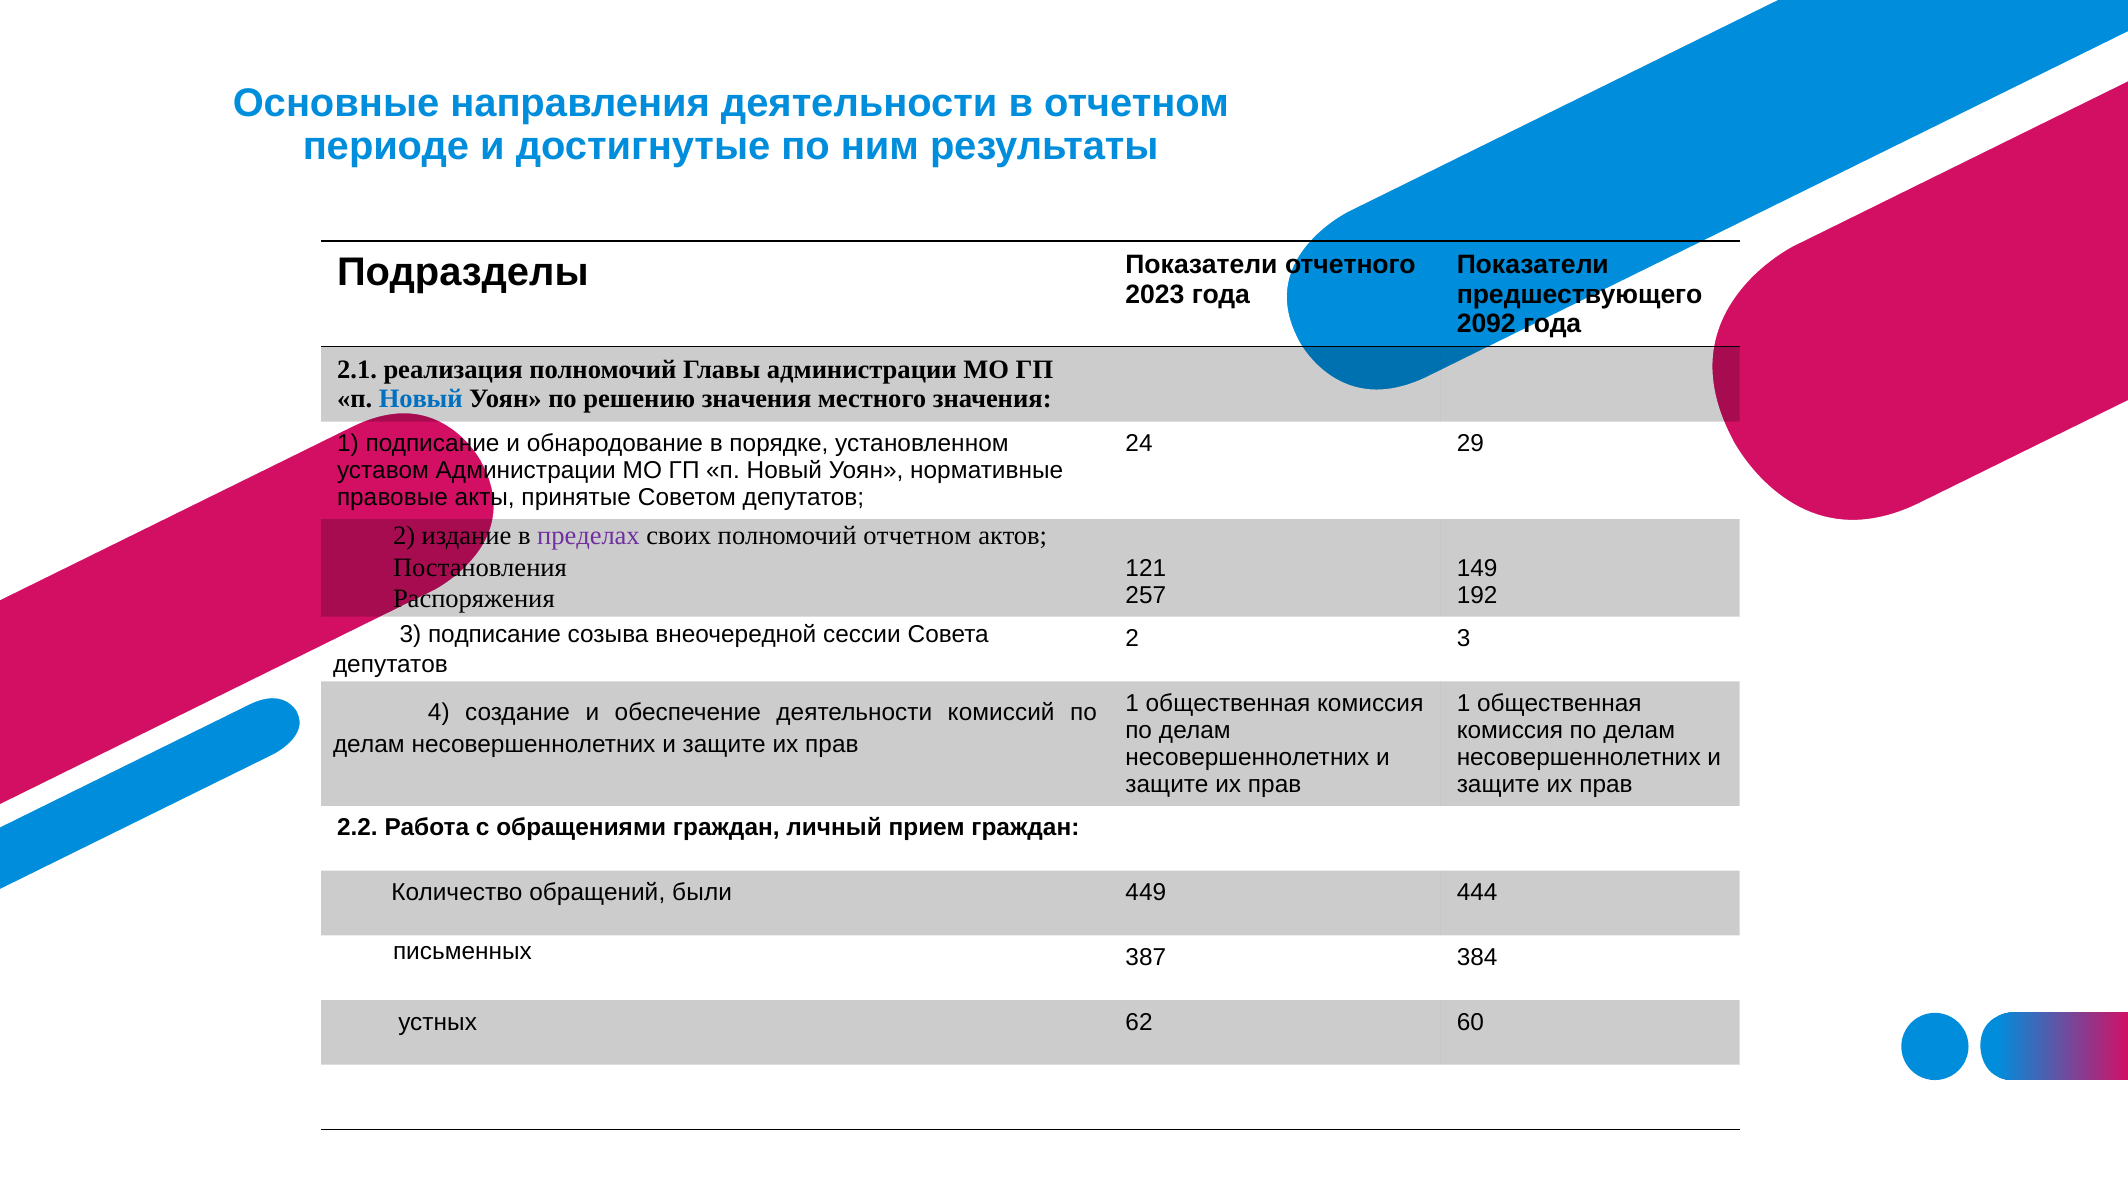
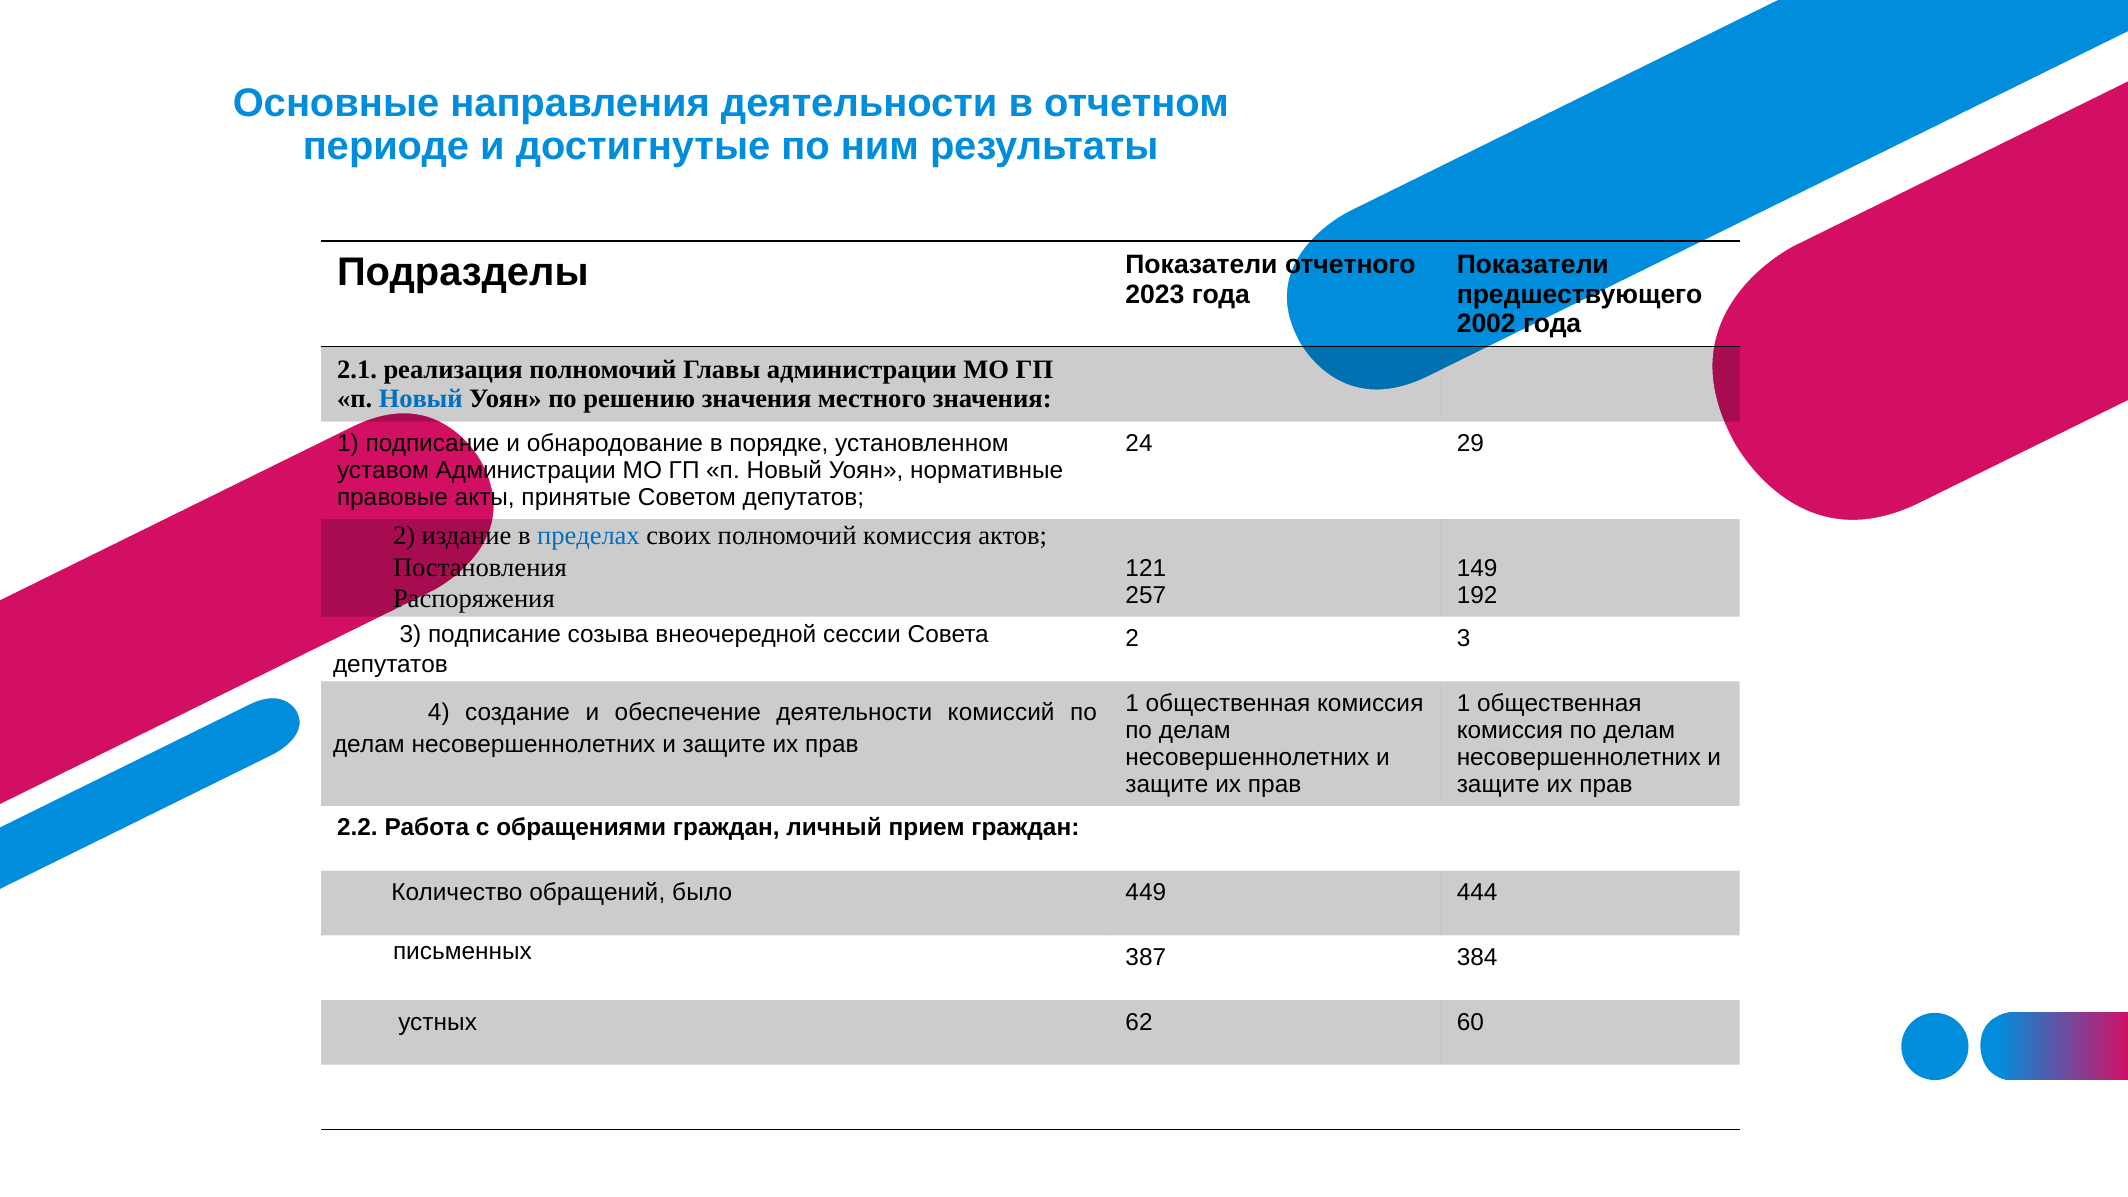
2092: 2092 -> 2002
пределах colour: purple -> blue
полномочий отчетном: отчетном -> комиссия
были: были -> было
